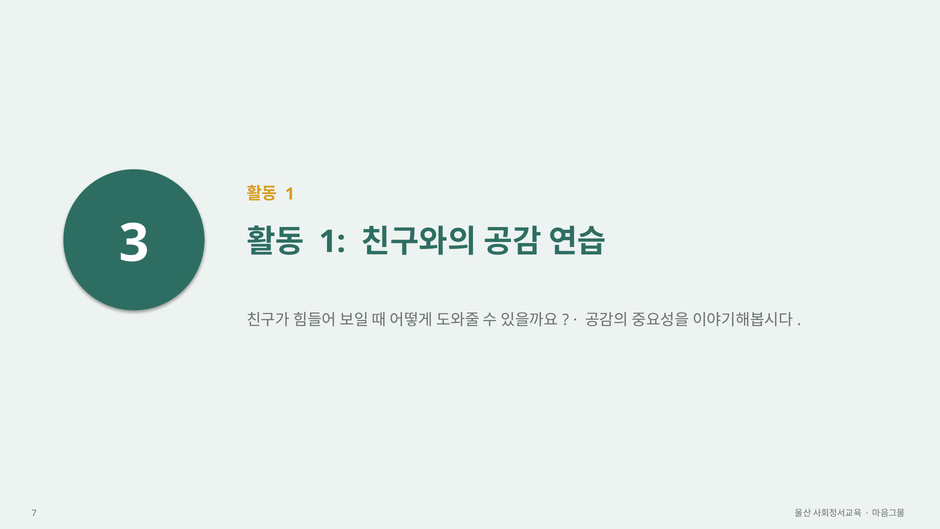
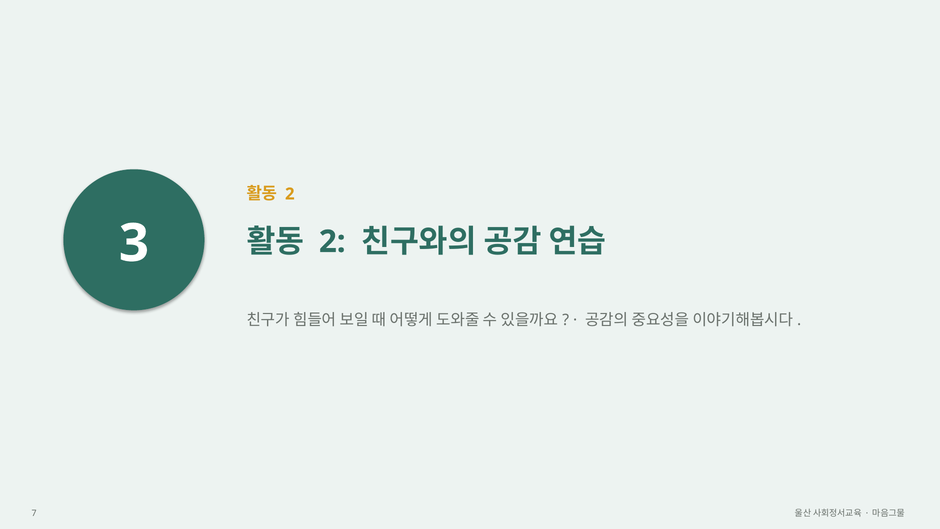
1 at (290, 194): 1 -> 2
1 at (332, 242): 1 -> 2
